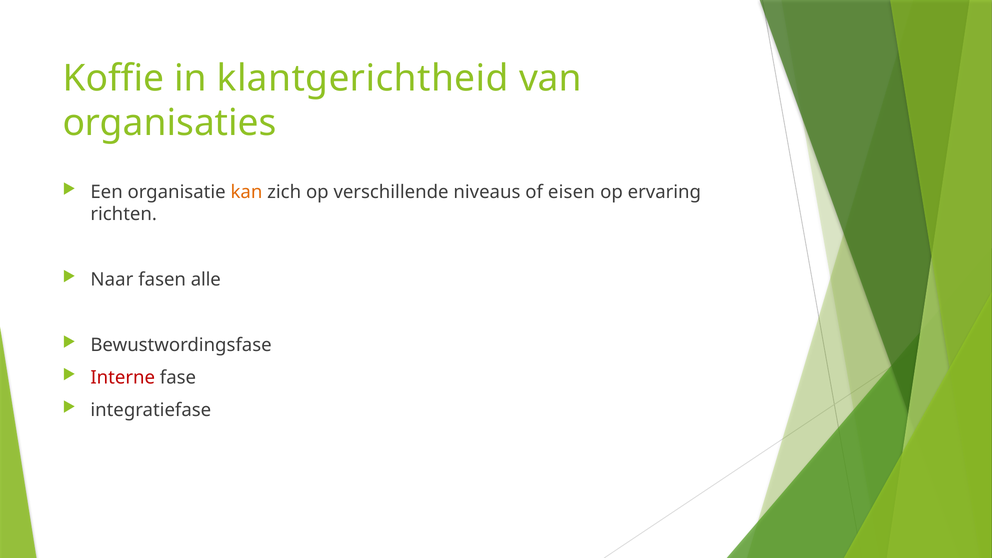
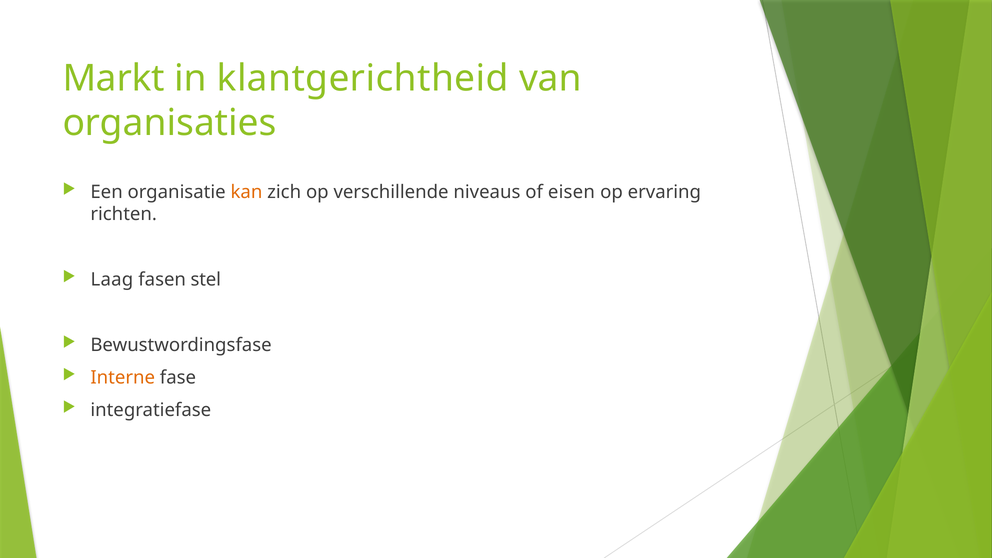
Koffie: Koffie -> Markt
Naar: Naar -> Laag
alle: alle -> stel
Interne colour: red -> orange
